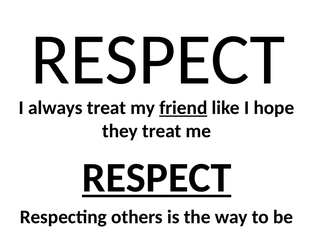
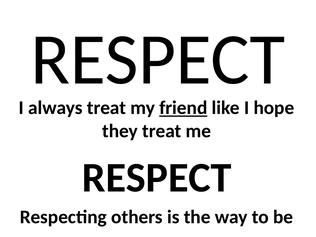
RESPECT at (157, 178) underline: present -> none
